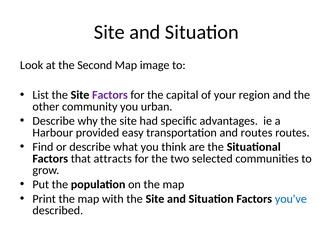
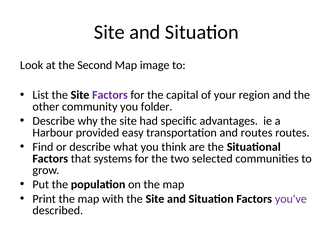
urban: urban -> folder
attracts: attracts -> systems
you've colour: blue -> purple
